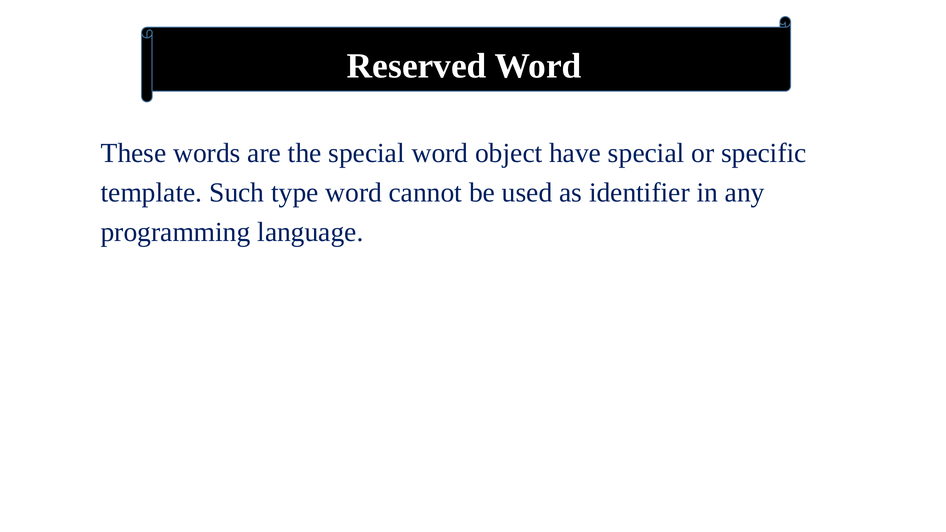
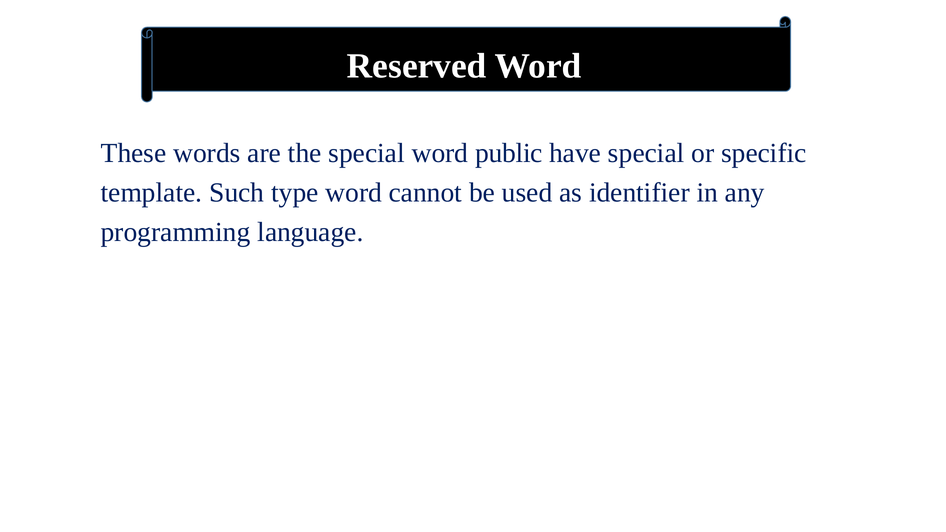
object: object -> public
